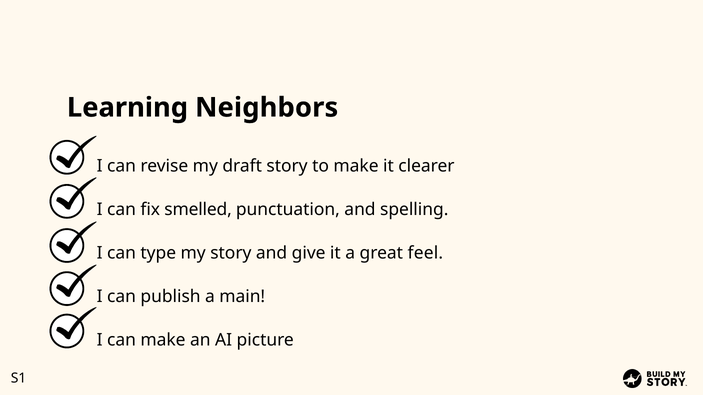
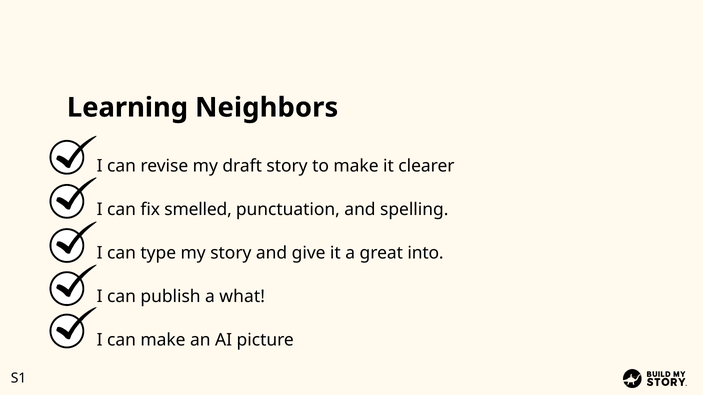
feel: feel -> into
main: main -> what
